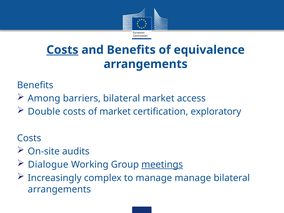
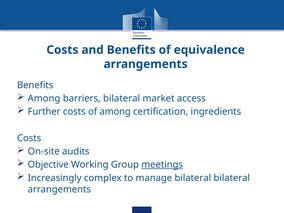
Costs at (62, 50) underline: present -> none
Double: Double -> Further
of market: market -> among
exploratory: exploratory -> ingredients
Dialogue: Dialogue -> Objective
manage manage: manage -> bilateral
